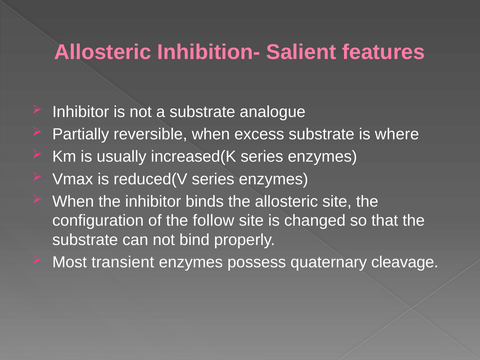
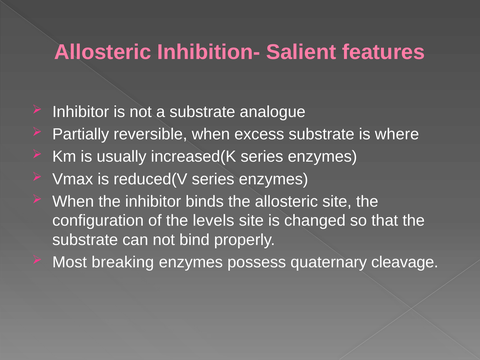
follow: follow -> levels
transient: transient -> breaking
